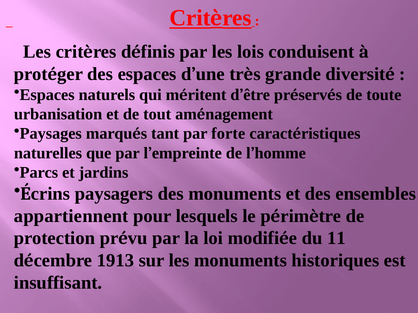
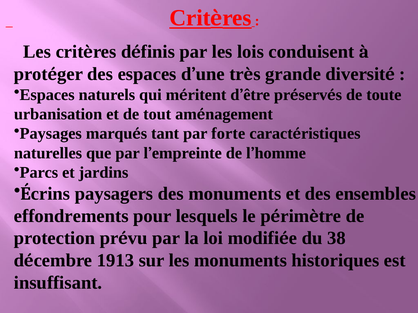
appartiennent: appartiennent -> effondrements
11: 11 -> 38
